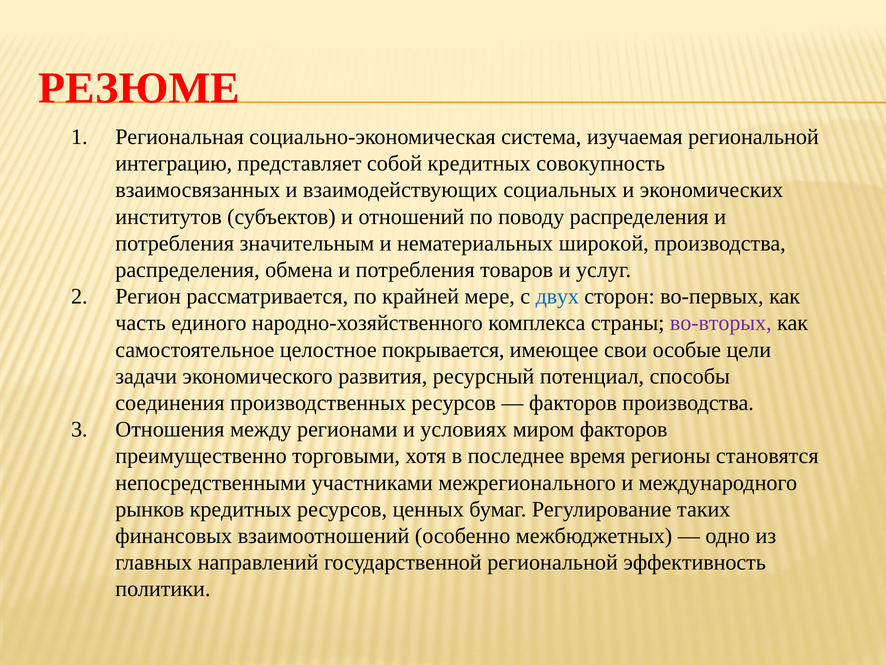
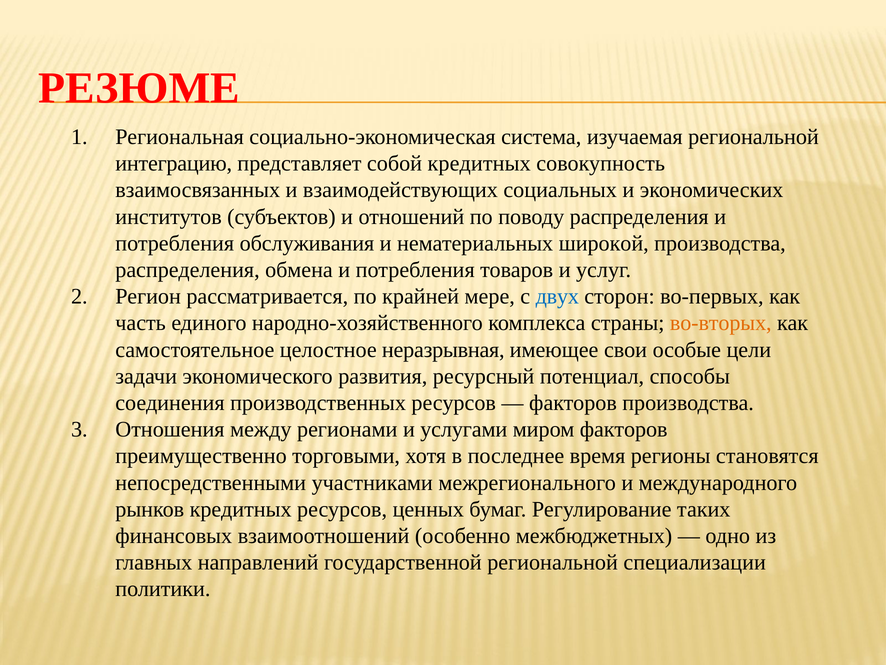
значительным: значительным -> обслуживания
во-вторых colour: purple -> orange
покрывается: покрывается -> неразрывная
условиях: условиях -> услугами
эффективность: эффективность -> специализации
